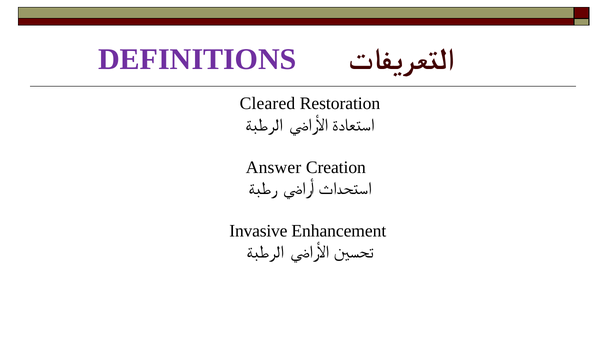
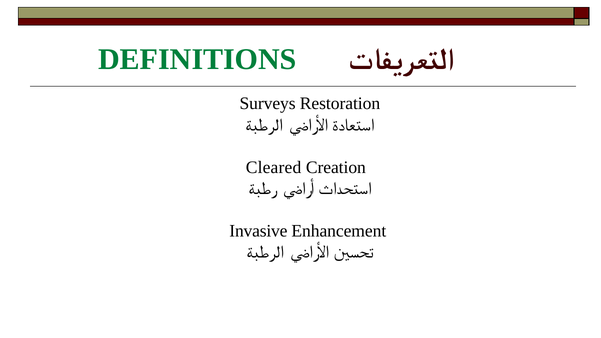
DEFINITIONS colour: purple -> green
Cleared: Cleared -> Surveys
Answer: Answer -> Cleared
